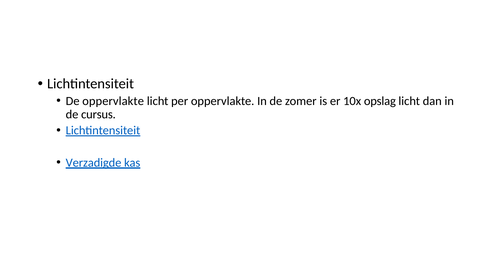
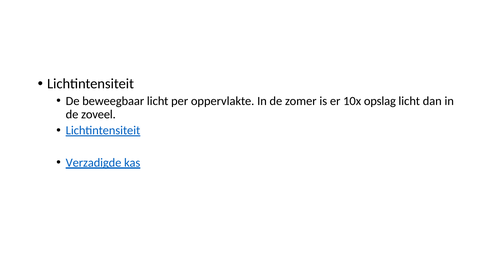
De oppervlakte: oppervlakte -> beweegbaar
cursus: cursus -> zoveel
